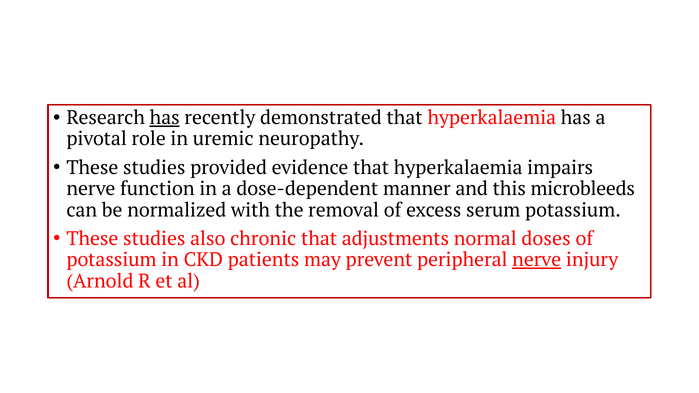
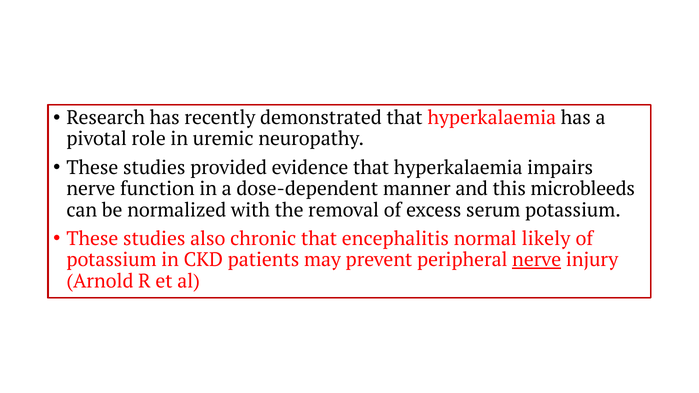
has at (165, 118) underline: present -> none
adjustments: adjustments -> encephalitis
doses: doses -> likely
